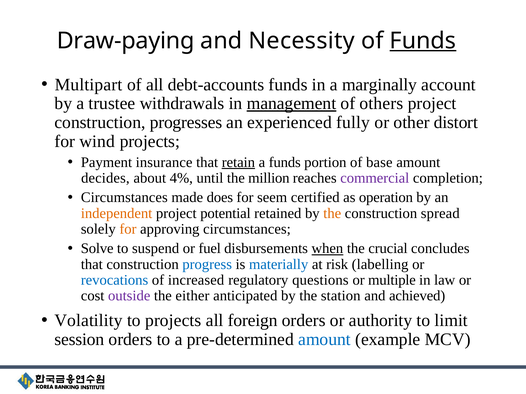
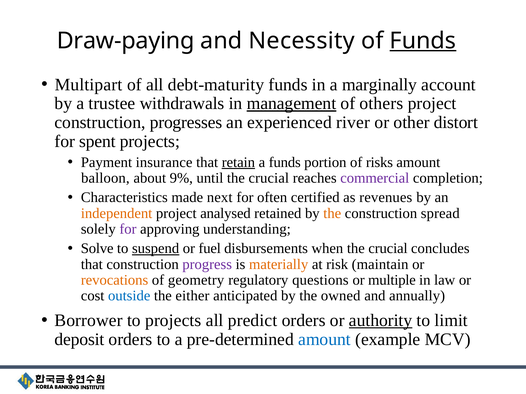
debt-accounts: debt-accounts -> debt-maturity
fully: fully -> river
wind: wind -> spent
base: base -> risks
decides: decides -> balloon
4%: 4% -> 9%
until the million: million -> crucial
Circumstances at (124, 198): Circumstances -> Characteristics
does: does -> next
seem: seem -> often
operation: operation -> revenues
potential: potential -> analysed
for at (128, 229) colour: orange -> purple
approving circumstances: circumstances -> understanding
suspend underline: none -> present
when underline: present -> none
progress colour: blue -> purple
materially colour: blue -> orange
labelling: labelling -> maintain
revocations colour: blue -> orange
increased: increased -> geometry
outside colour: purple -> blue
station: station -> owned
achieved: achieved -> annually
Volatility: Volatility -> Borrower
foreign: foreign -> predict
authority underline: none -> present
session: session -> deposit
